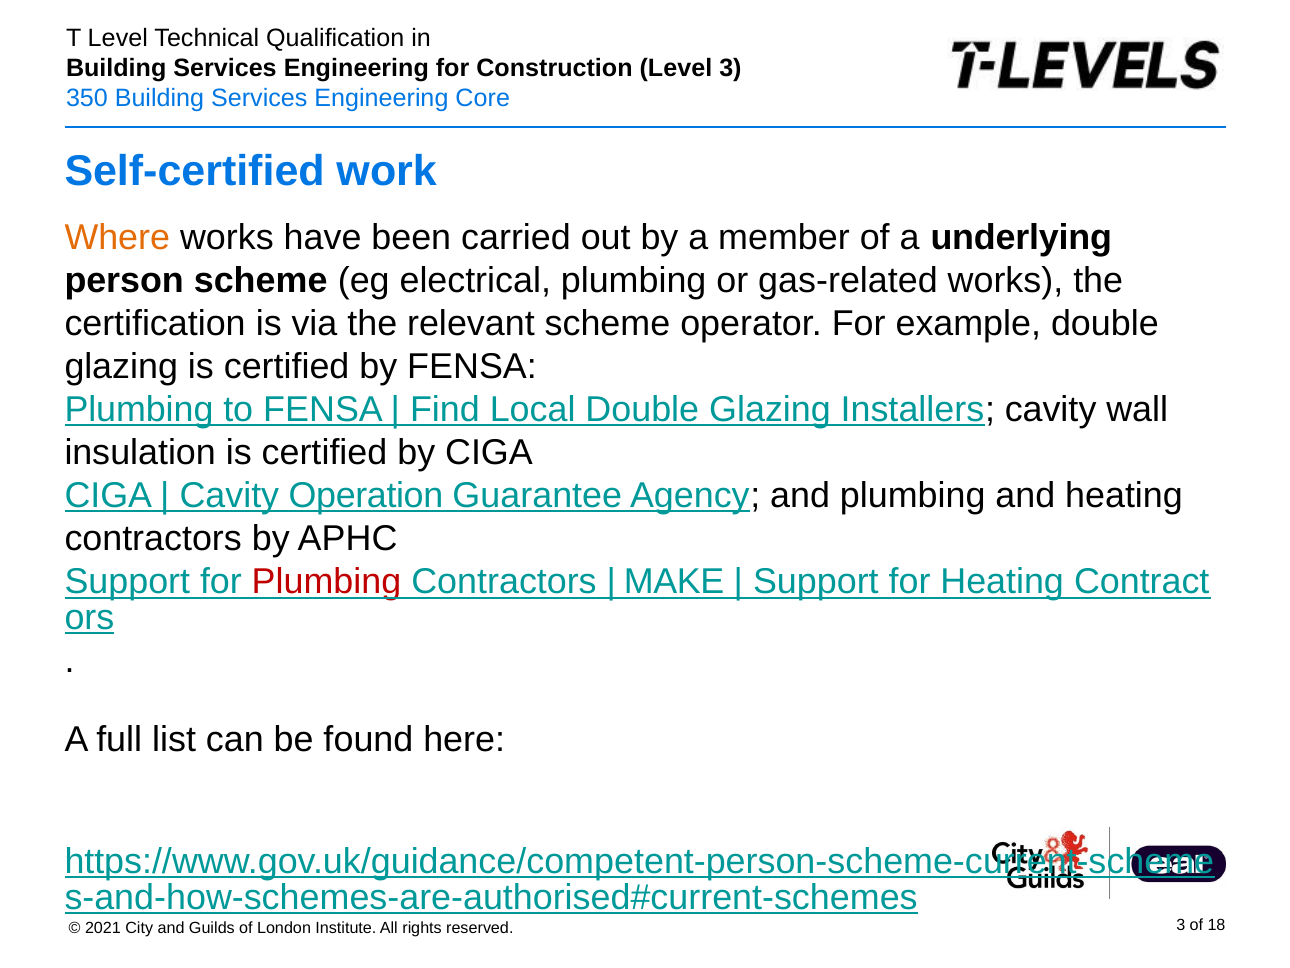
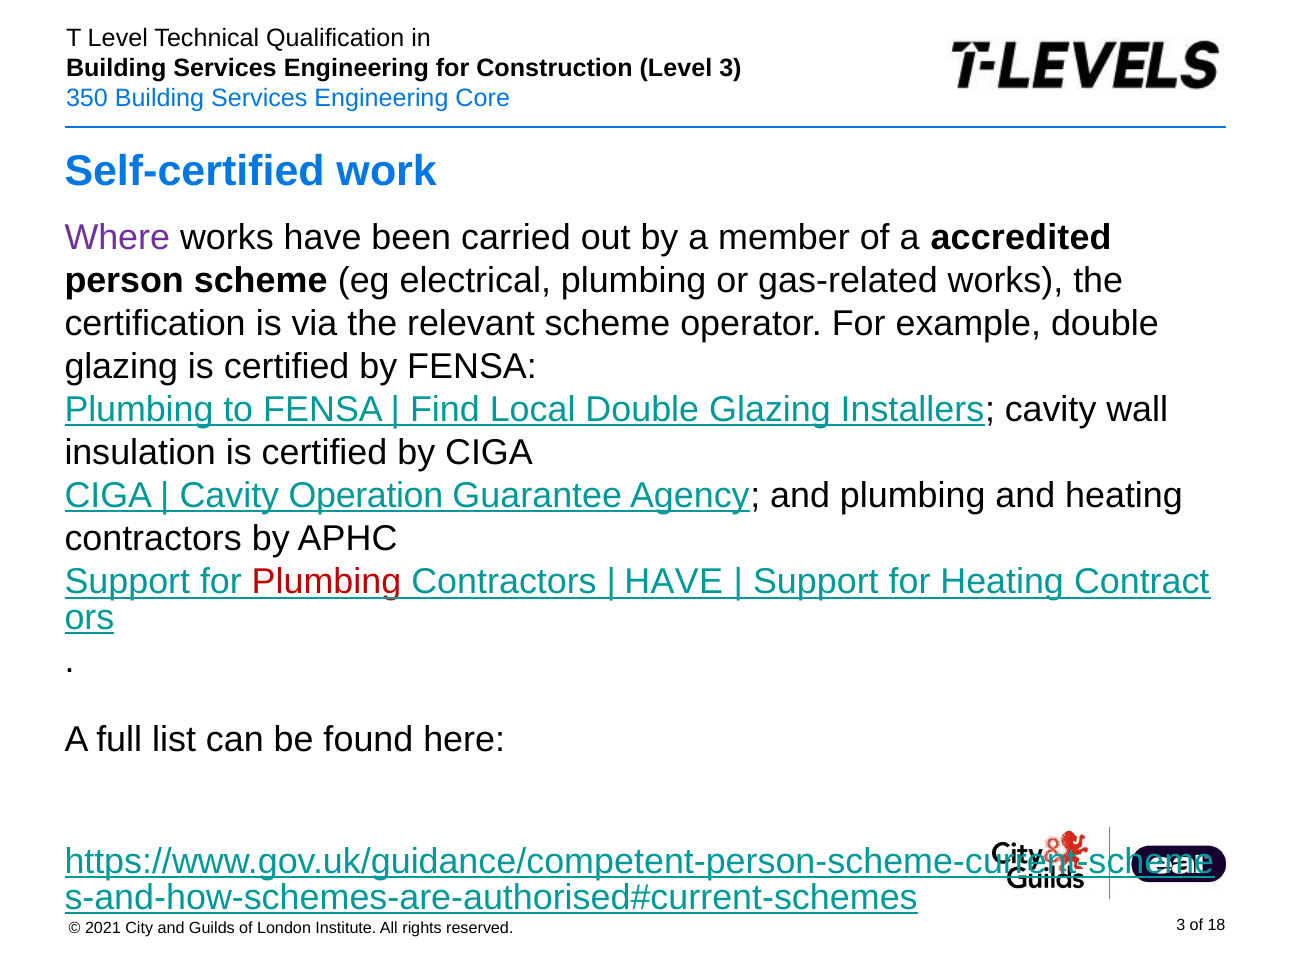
Where colour: orange -> purple
underlying: underlying -> accredited
MAKE at (674, 581): MAKE -> HAVE
